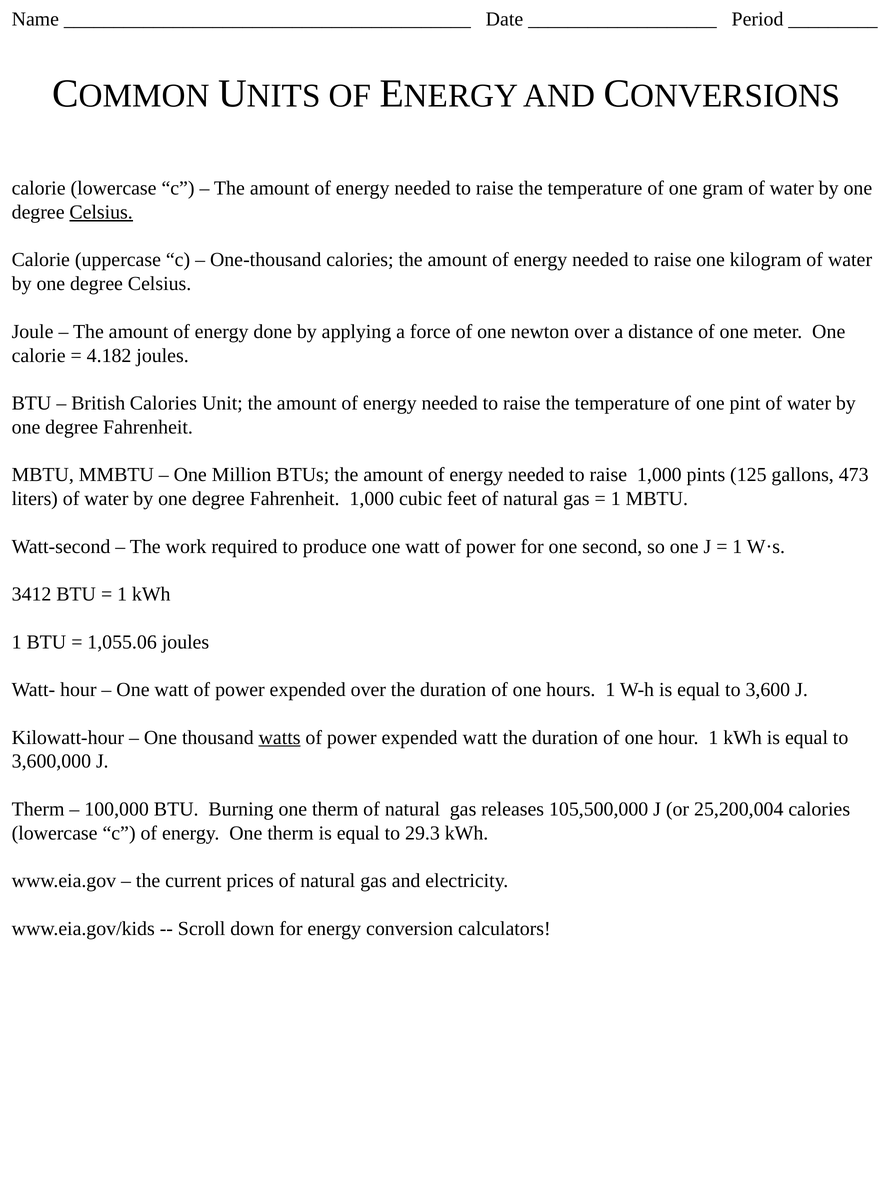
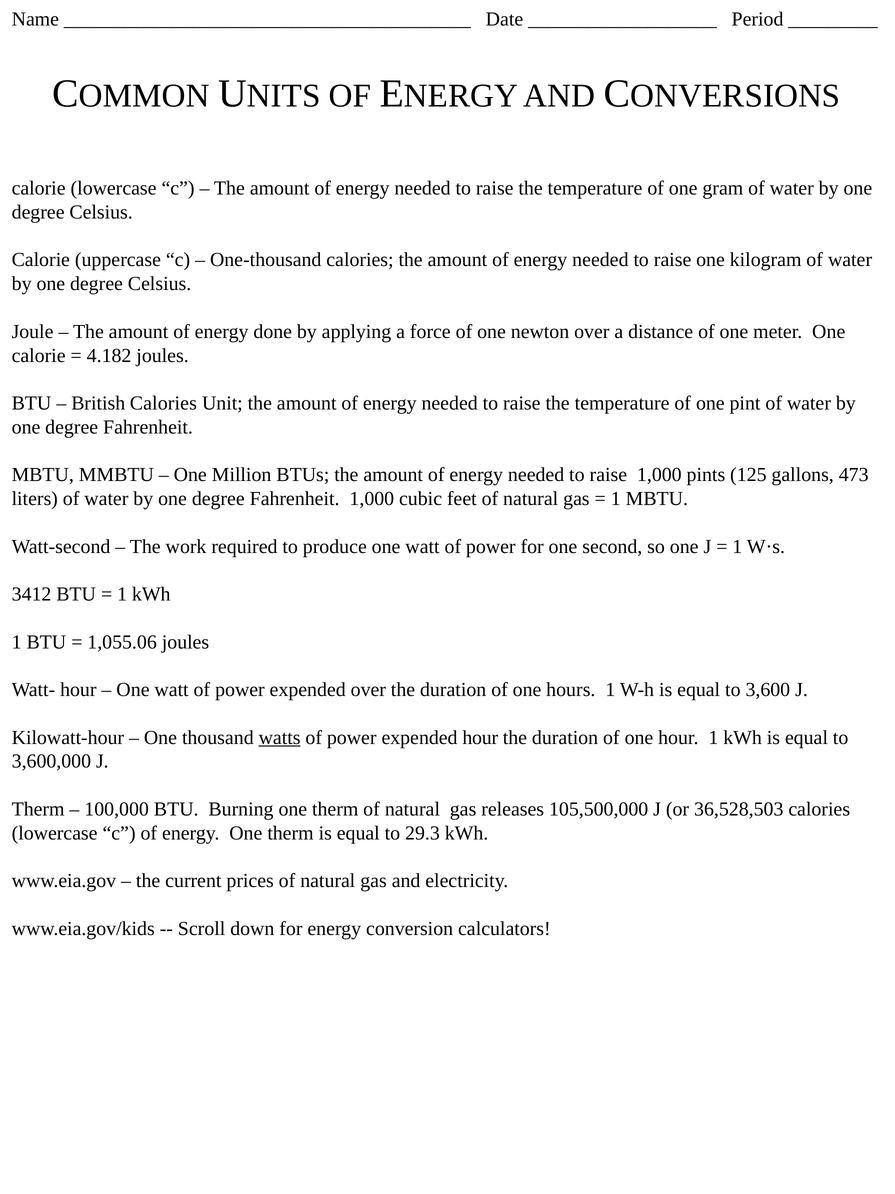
Celsius at (101, 212) underline: present -> none
expended watt: watt -> hour
25,200,004: 25,200,004 -> 36,528,503
